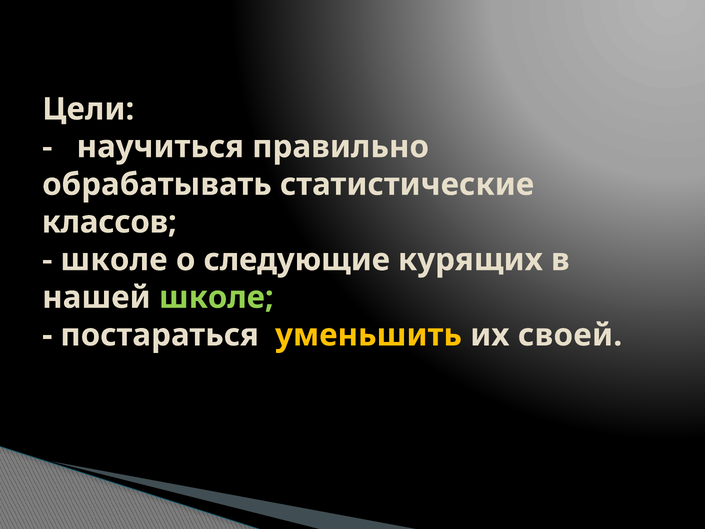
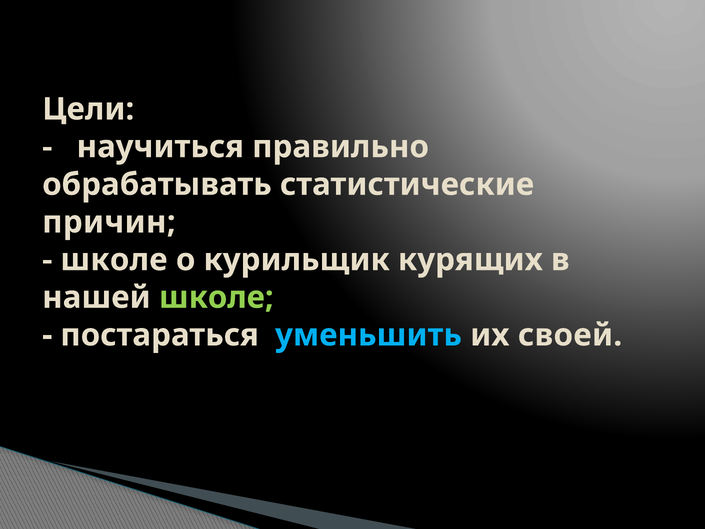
классов: классов -> причин
следующие: следующие -> курильщик
уменьшить colour: yellow -> light blue
